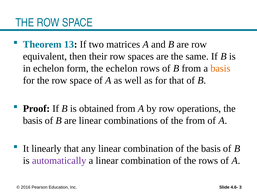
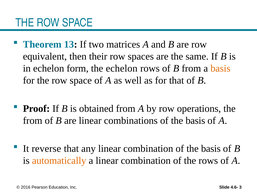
basis at (33, 120): basis -> from
combinations of the from: from -> basis
linearly: linearly -> reverse
automatically colour: purple -> orange
